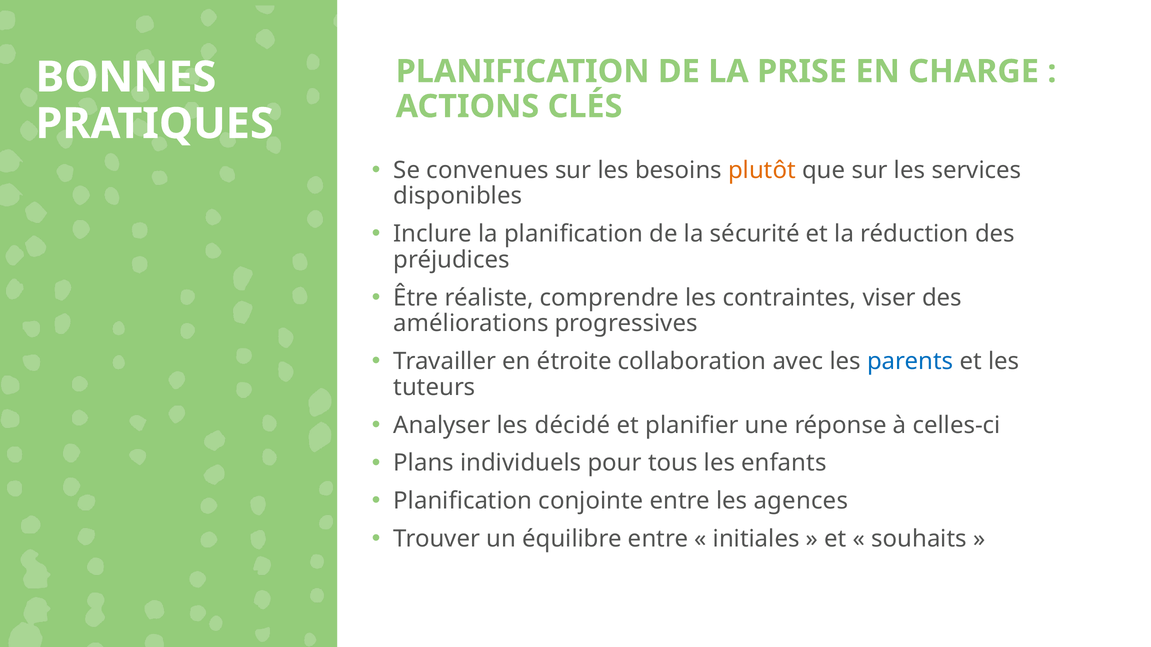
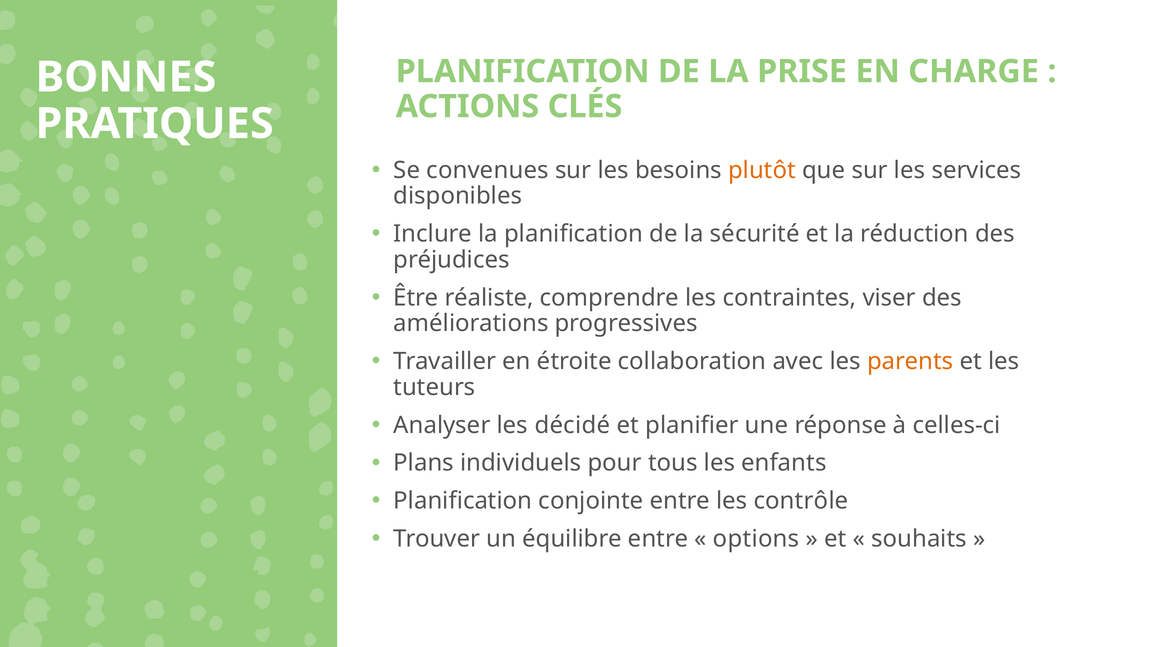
parents colour: blue -> orange
agences: agences -> contrôle
initiales: initiales -> options
